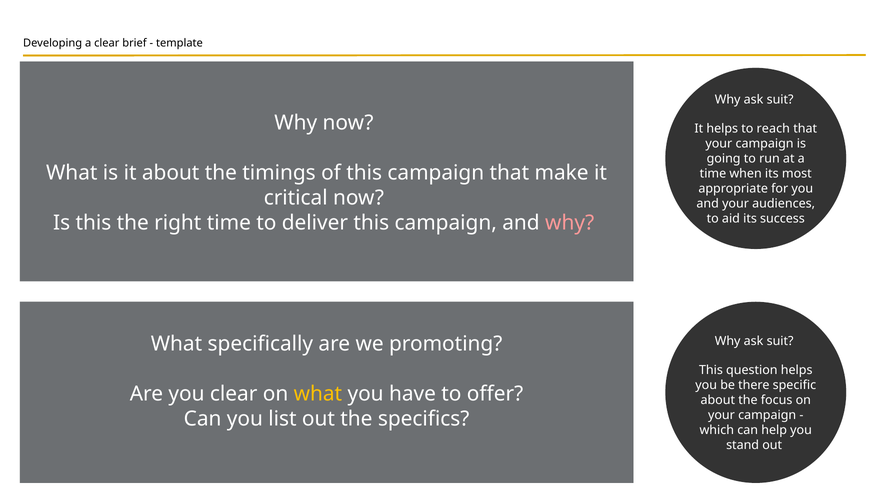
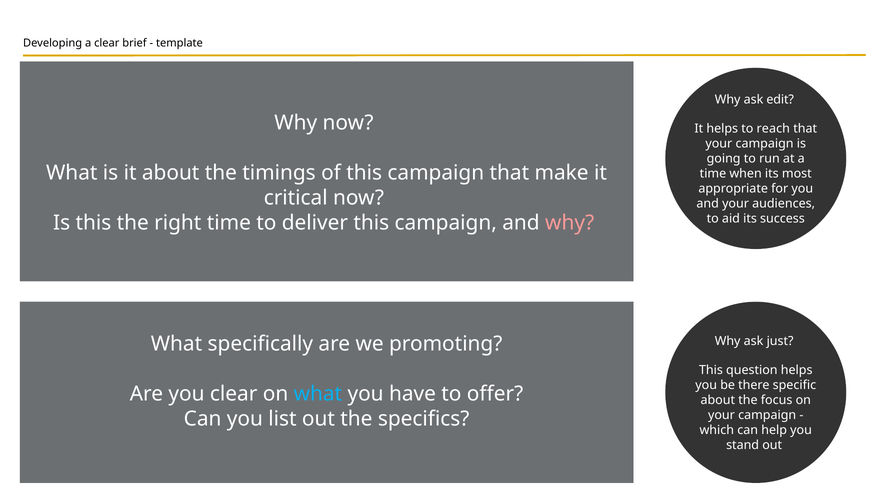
suit at (780, 100): suit -> edit
suit at (780, 341): suit -> just
what at (318, 394) colour: yellow -> light blue
